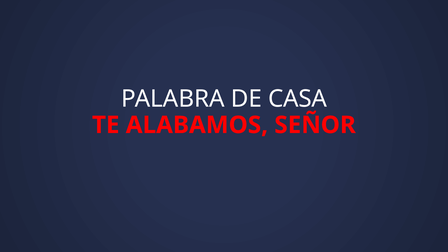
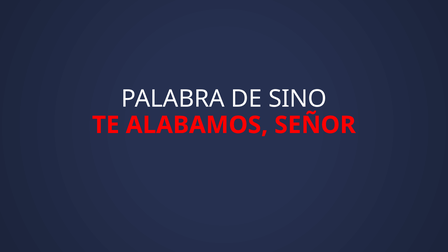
CASA: CASA -> SINO
